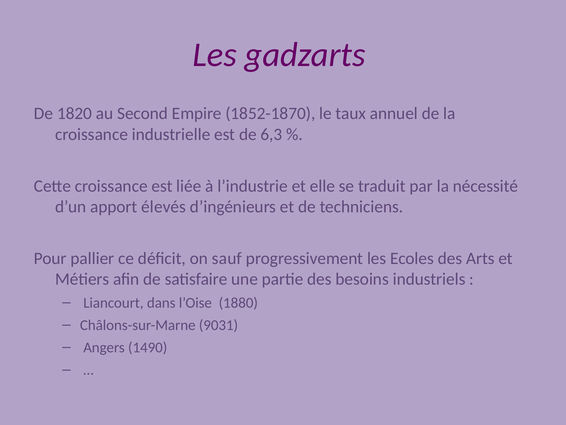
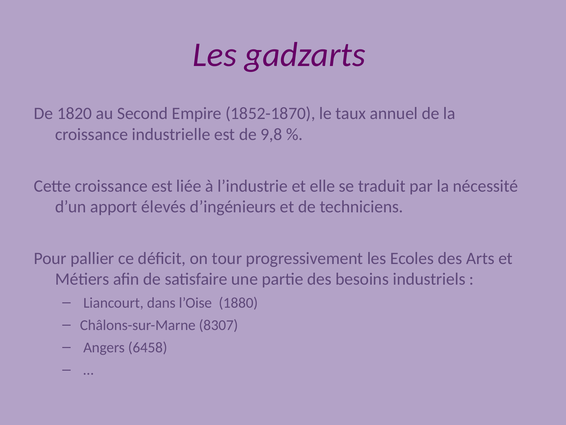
6,3: 6,3 -> 9,8
sauf: sauf -> tour
9031: 9031 -> 8307
1490: 1490 -> 6458
